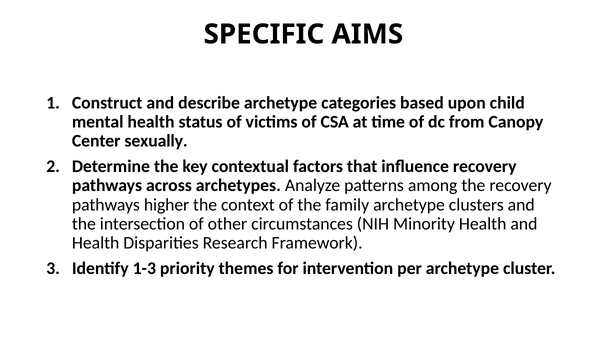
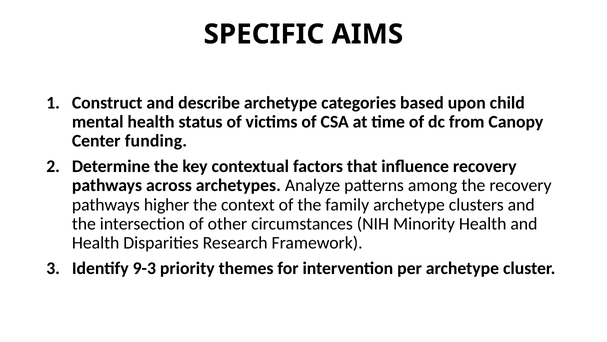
sexually: sexually -> funding
1-3: 1-3 -> 9-3
